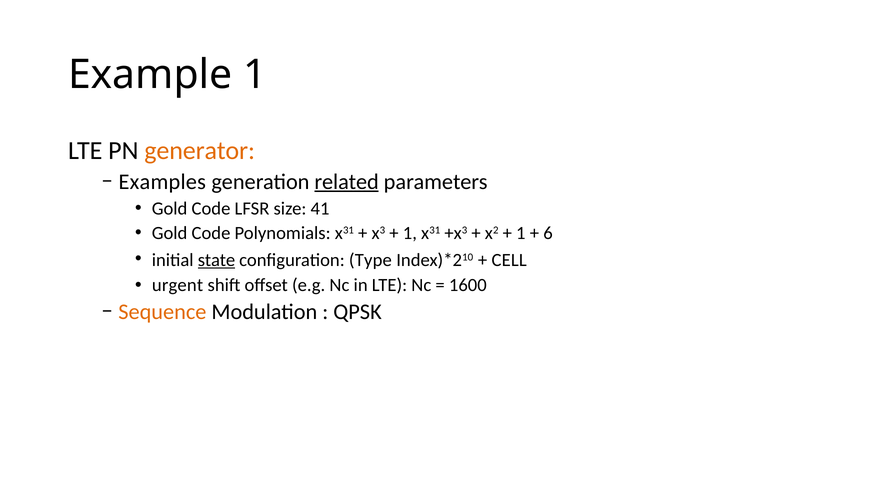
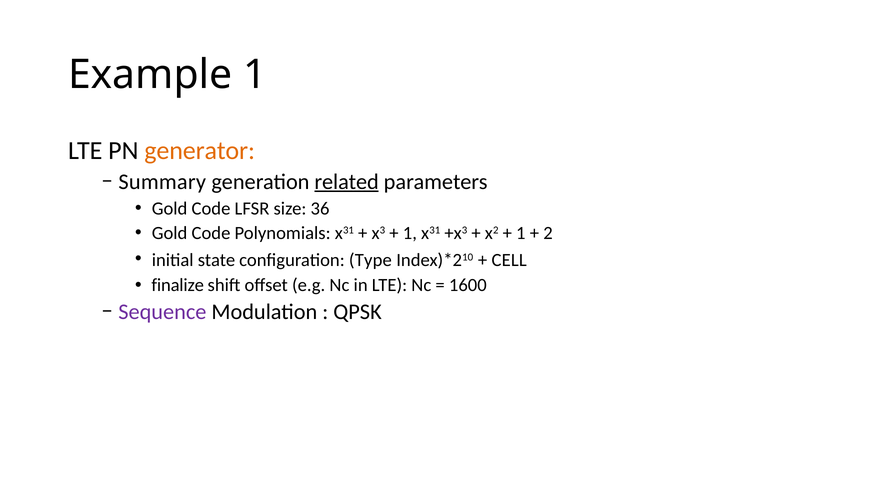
Examples: Examples -> Summary
41: 41 -> 36
6: 6 -> 2
state underline: present -> none
urgent: urgent -> finalize
Sequence colour: orange -> purple
